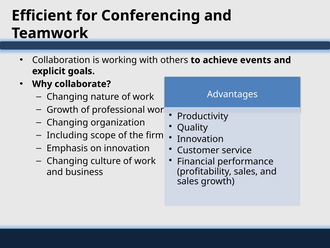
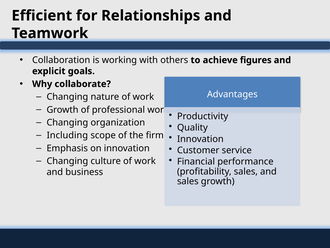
Conferencing: Conferencing -> Relationships
events: events -> figures
